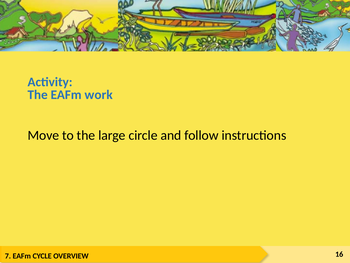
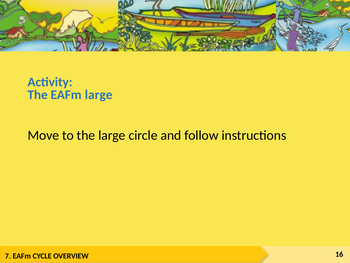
EAFm work: work -> large
